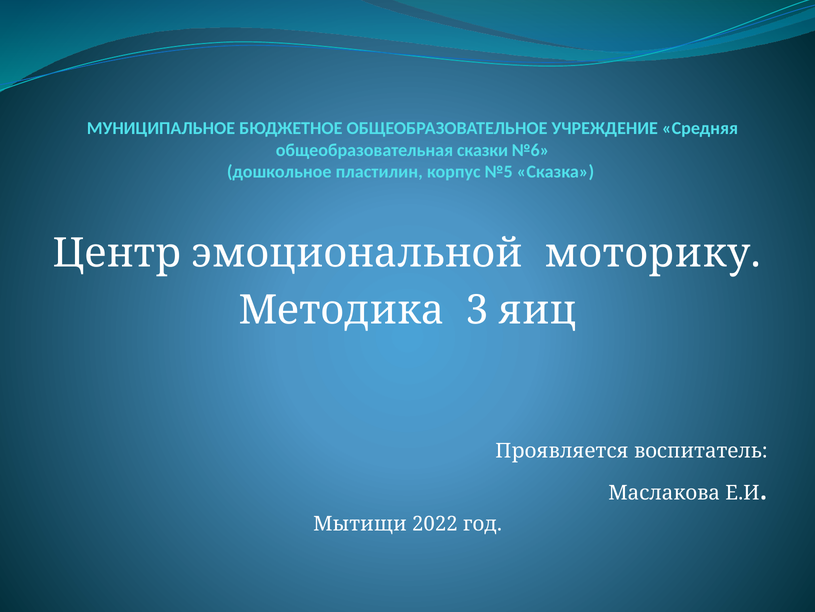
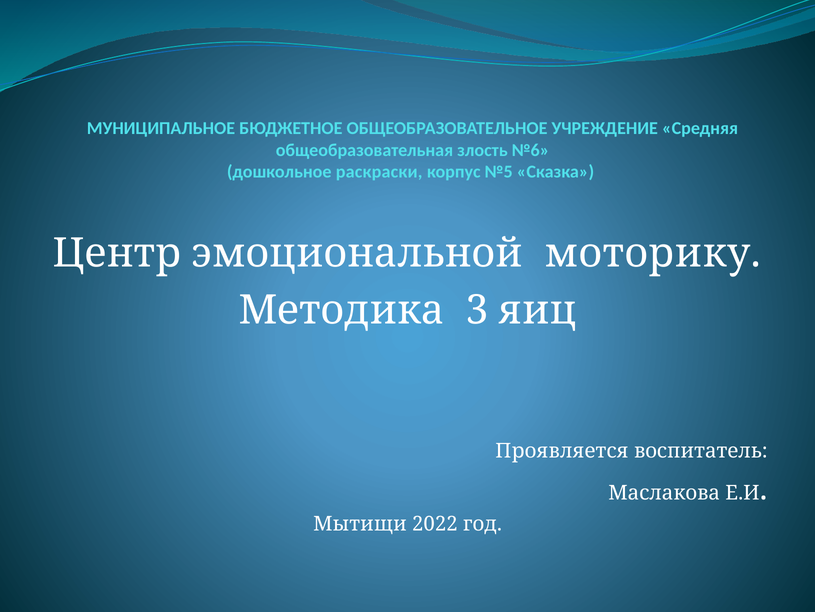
сказки: сказки -> злость
пластилин: пластилин -> раскраски
